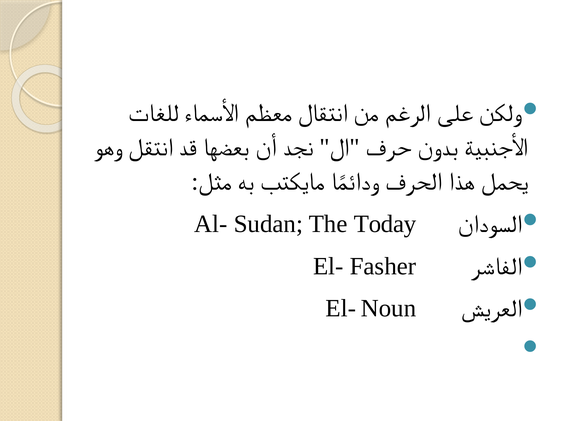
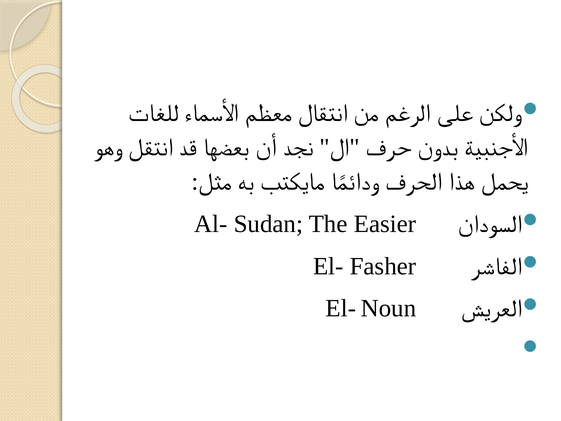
Today: Today -> Easier
